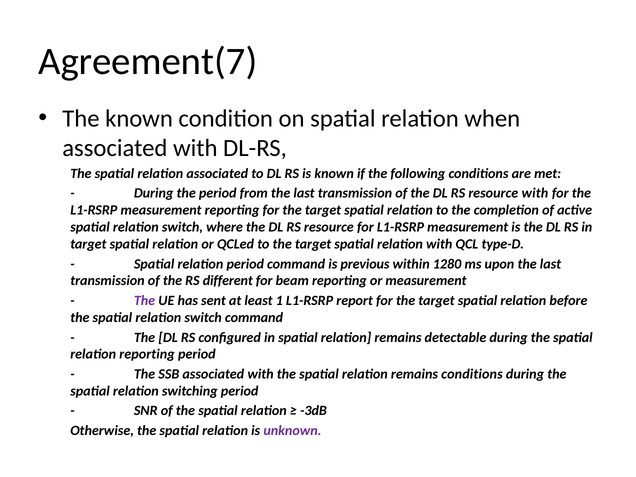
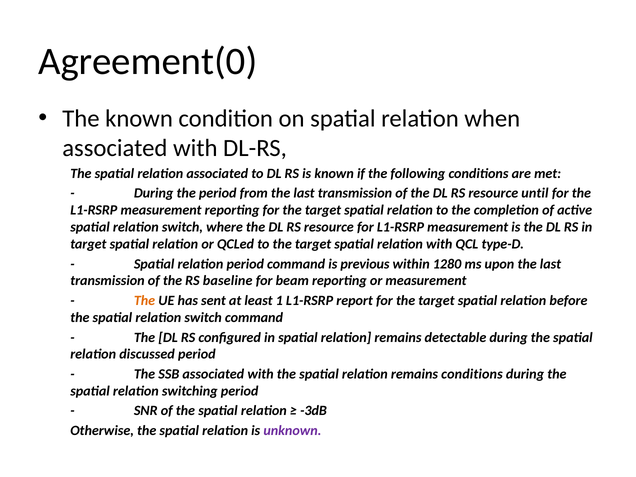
Agreement(7: Agreement(7 -> Agreement(0
resource with: with -> until
different: different -> baseline
The at (145, 301) colour: purple -> orange
relation reporting: reporting -> discussed
